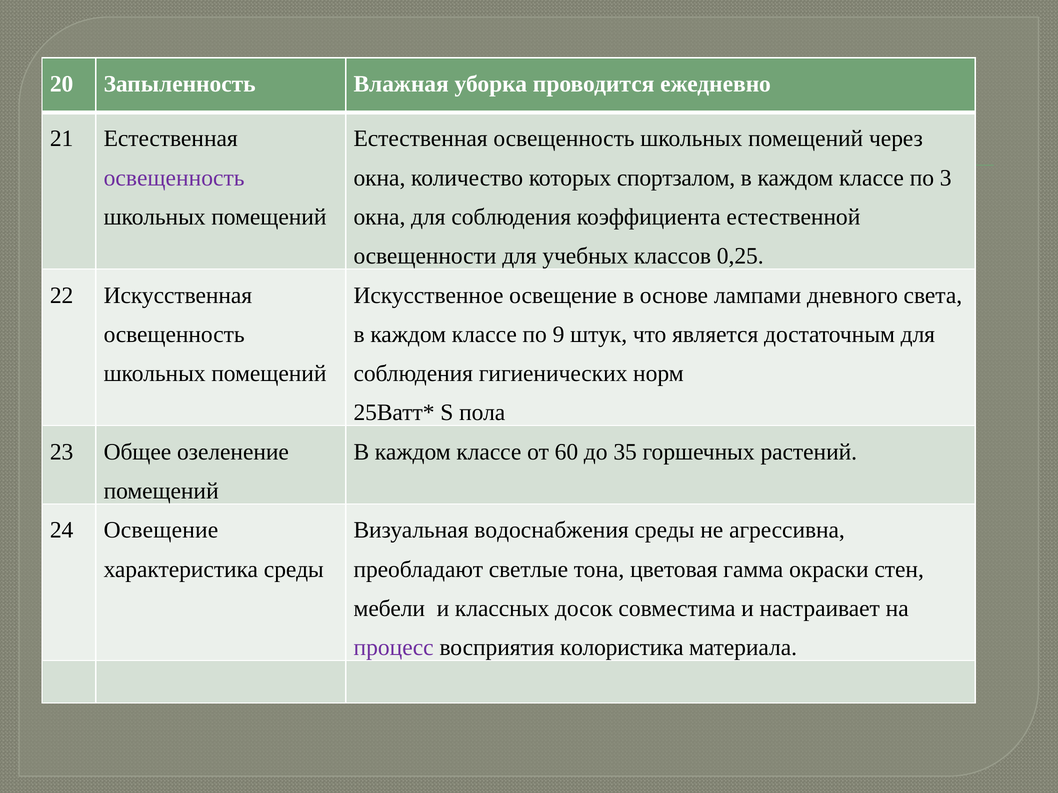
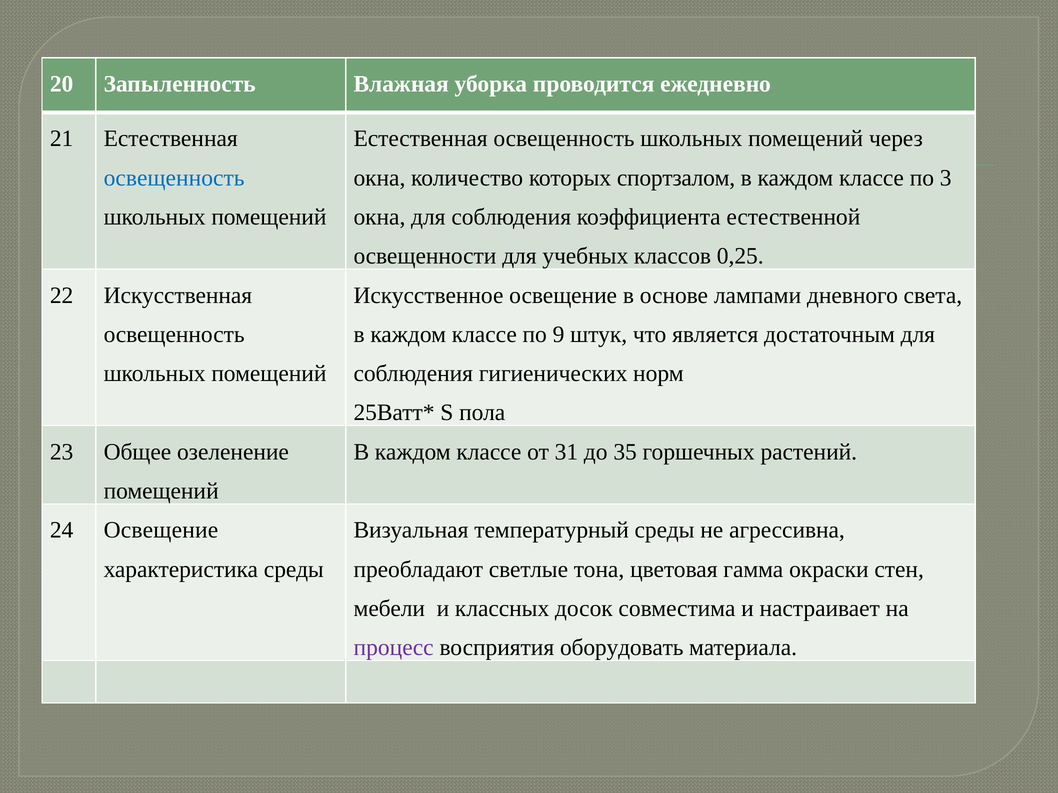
освещенность at (174, 178) colour: purple -> blue
60: 60 -> 31
водоснабжения: водоснабжения -> температурный
колористика: колористика -> оборудовать
